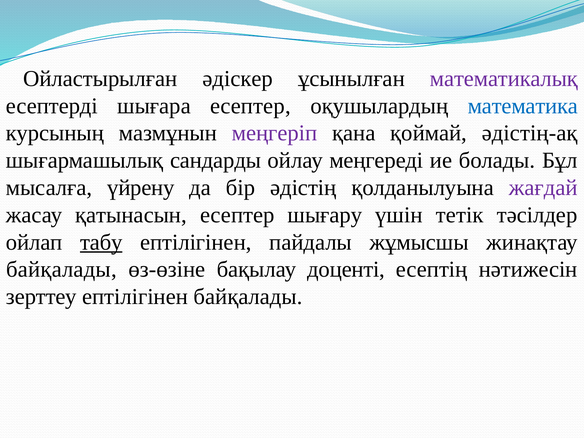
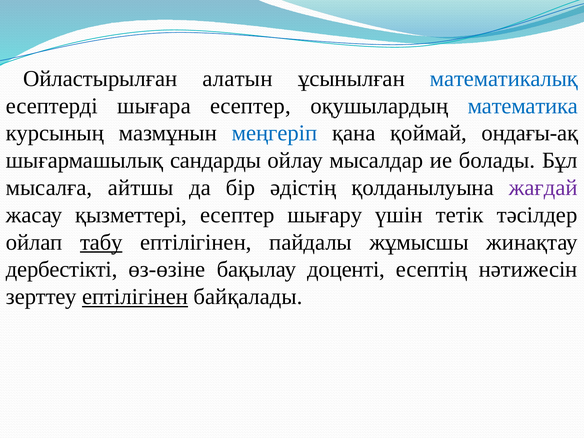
әдіскер: әдіскер -> алатын
математикалық colour: purple -> blue
меңгеріп colour: purple -> blue
әдістің-ақ: әдістің-ақ -> ондағы-ақ
меңгереді: меңгереді -> мысалдар
үйрену: үйрену -> айтшы
қатынасын: қатынасын -> қызметтері
байқалады at (61, 269): байқалады -> дербестікті
ептілігінен at (135, 297) underline: none -> present
